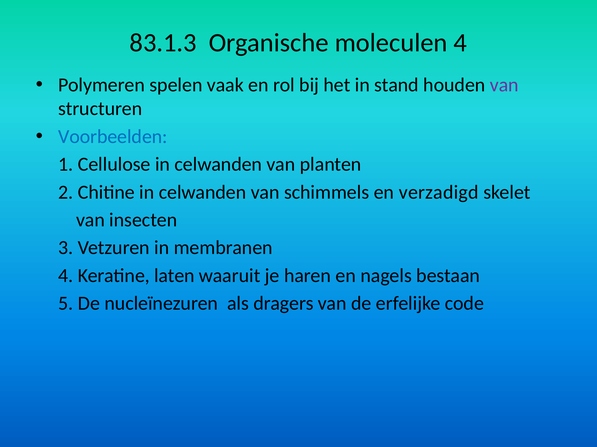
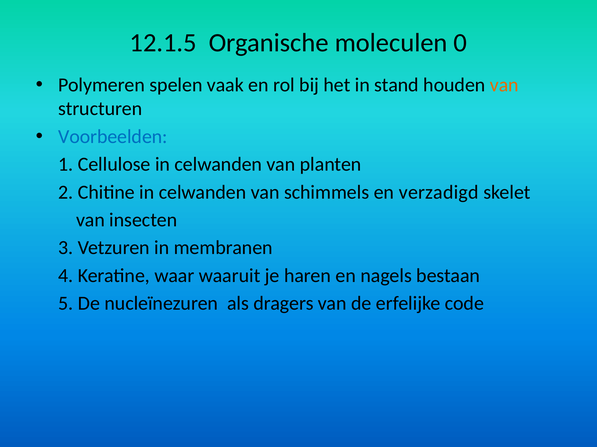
83.1.3: 83.1.3 -> 12.1.5
moleculen 4: 4 -> 0
van at (504, 85) colour: purple -> orange
laten: laten -> waar
